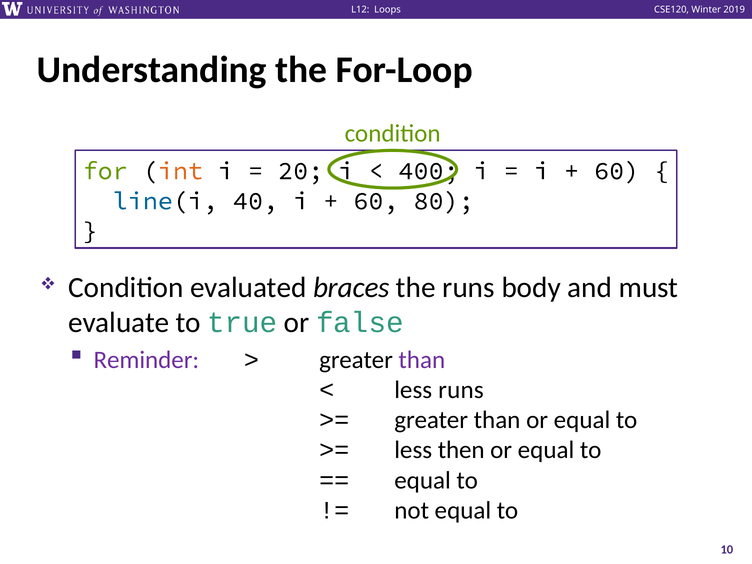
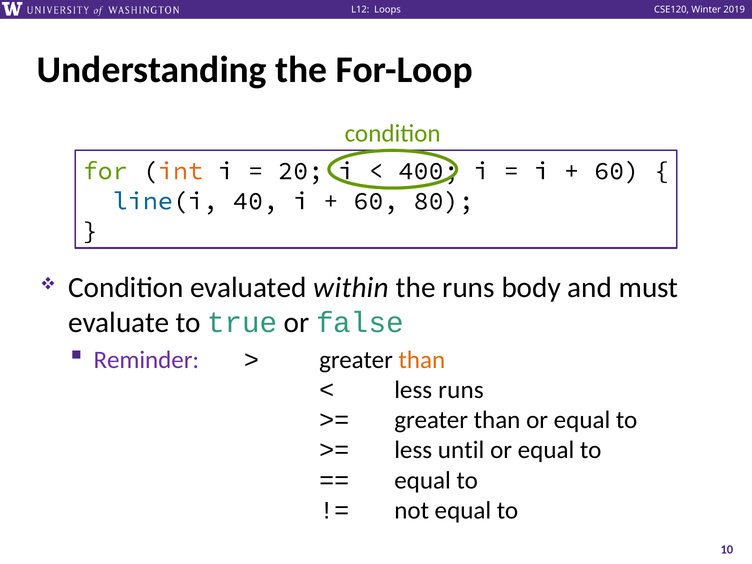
braces: braces -> within
than at (422, 360) colour: purple -> orange
then: then -> until
